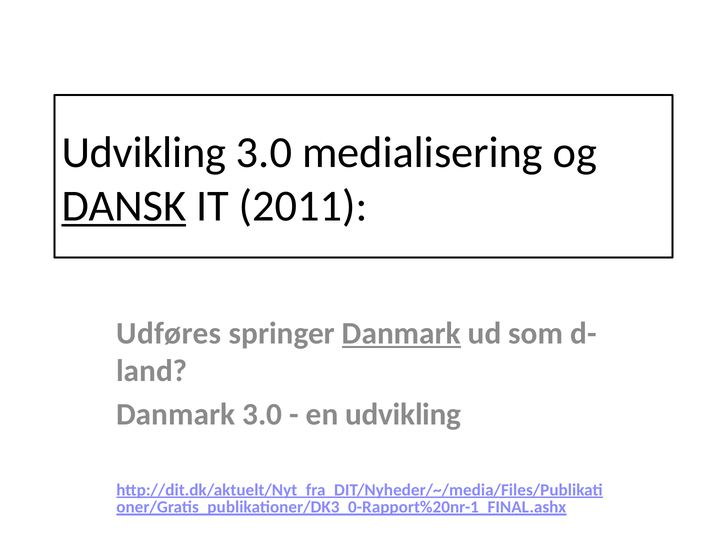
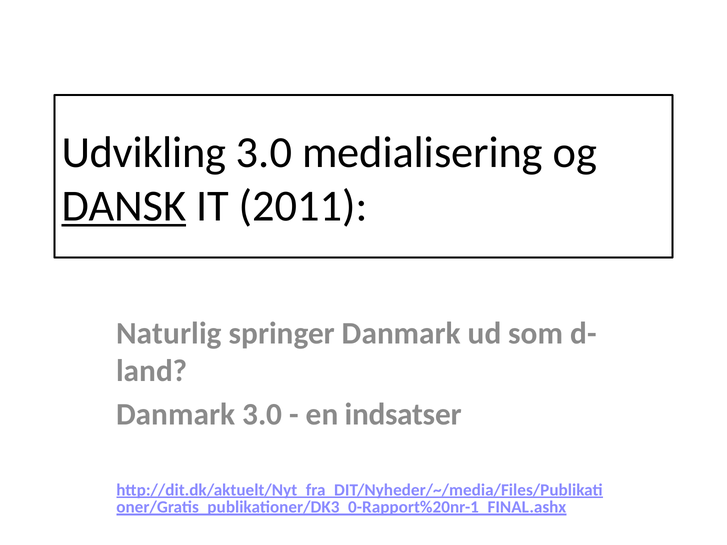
Udføres: Udføres -> Naturlig
Danmark at (401, 334) underline: present -> none
en udvikling: udvikling -> indsatser
